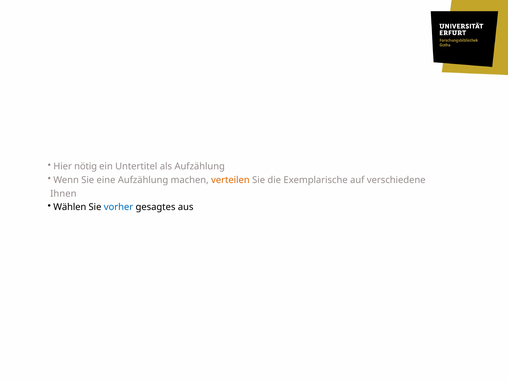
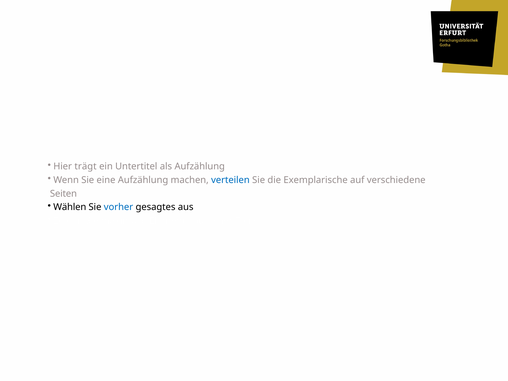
nötig: nötig -> trägt
verteilen colour: orange -> blue
Ihnen: Ihnen -> Seiten
